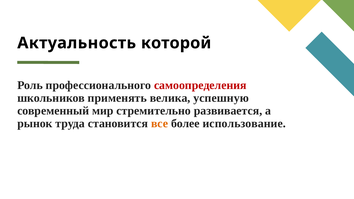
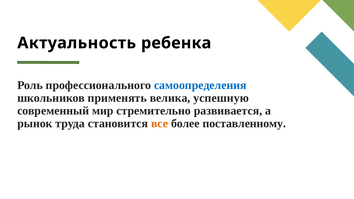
которой: которой -> ребенка
самоопределения colour: red -> blue
использование: использование -> поставленному
